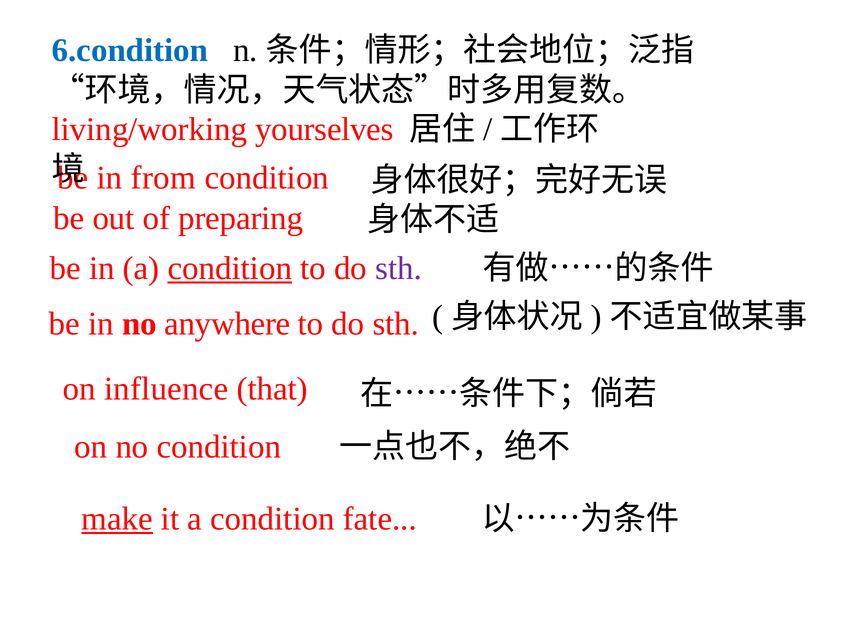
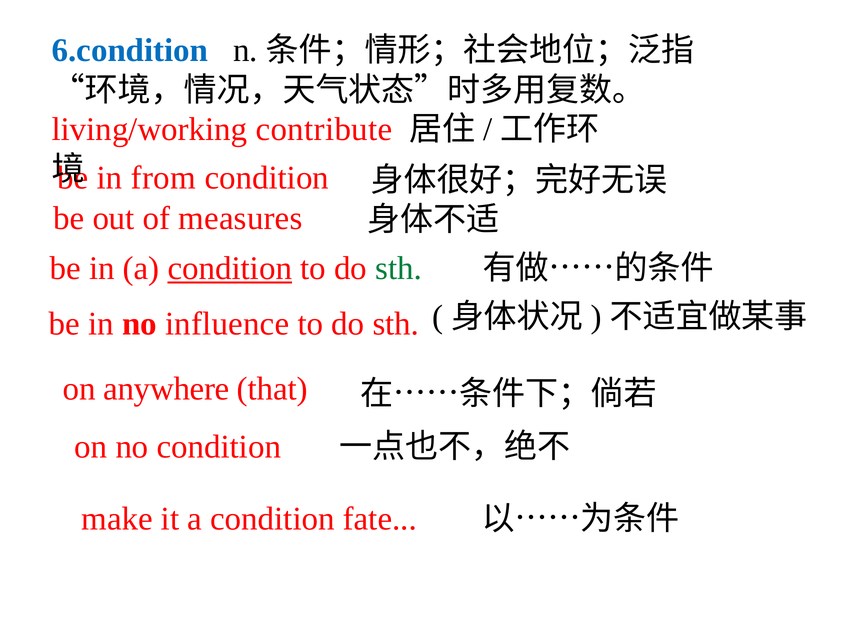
yourselves: yourselves -> contribute
preparing: preparing -> measures
sth at (399, 268) colour: purple -> green
anywhere: anywhere -> influence
influence: influence -> anywhere
make underline: present -> none
